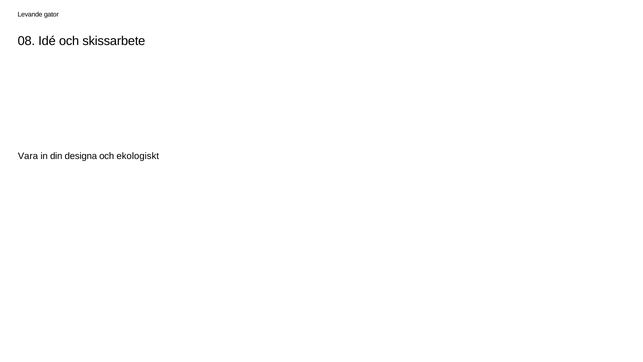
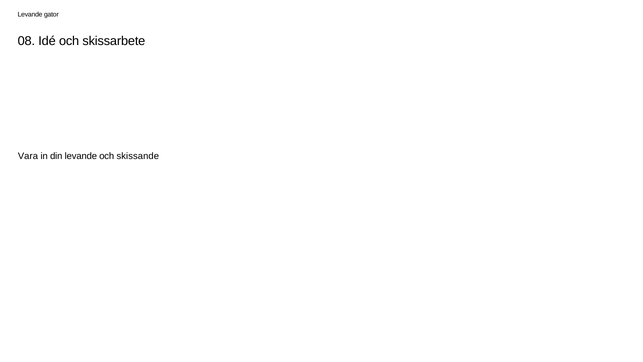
din designa: designa -> levande
ekologiskt: ekologiskt -> skissande
